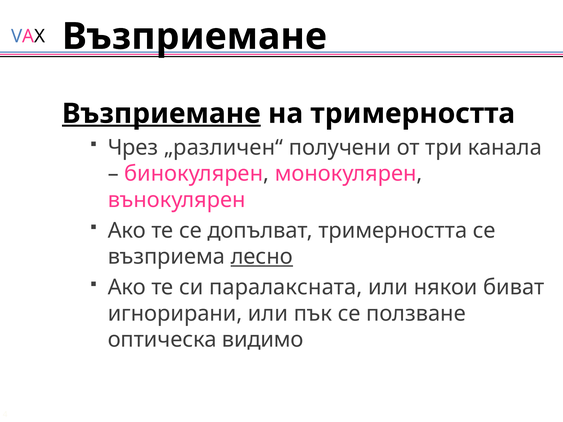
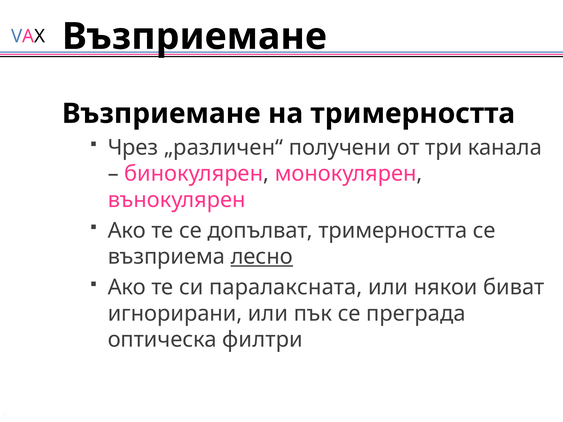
Възприемане at (161, 114) underline: present -> none
ползване: ползване -> преграда
видимо: видимо -> филтри
